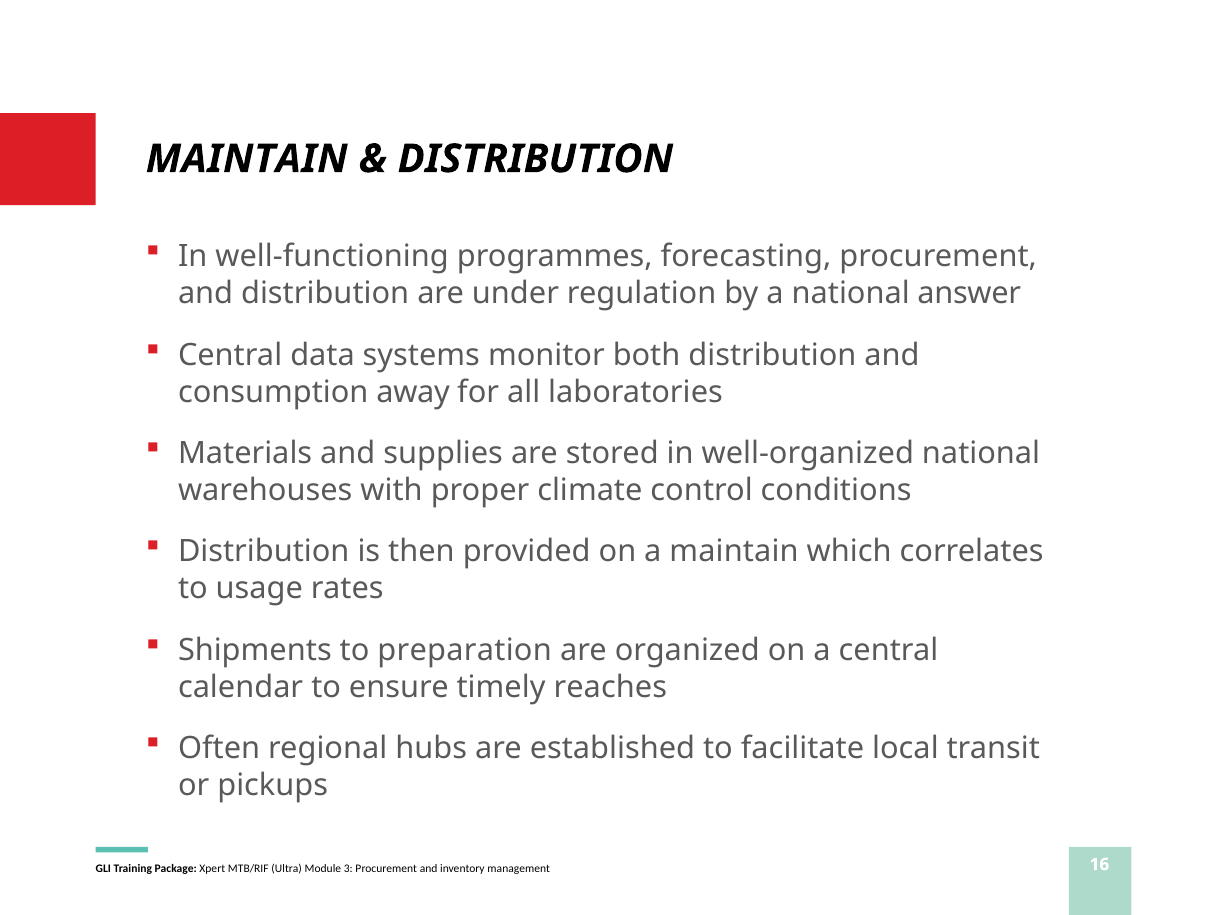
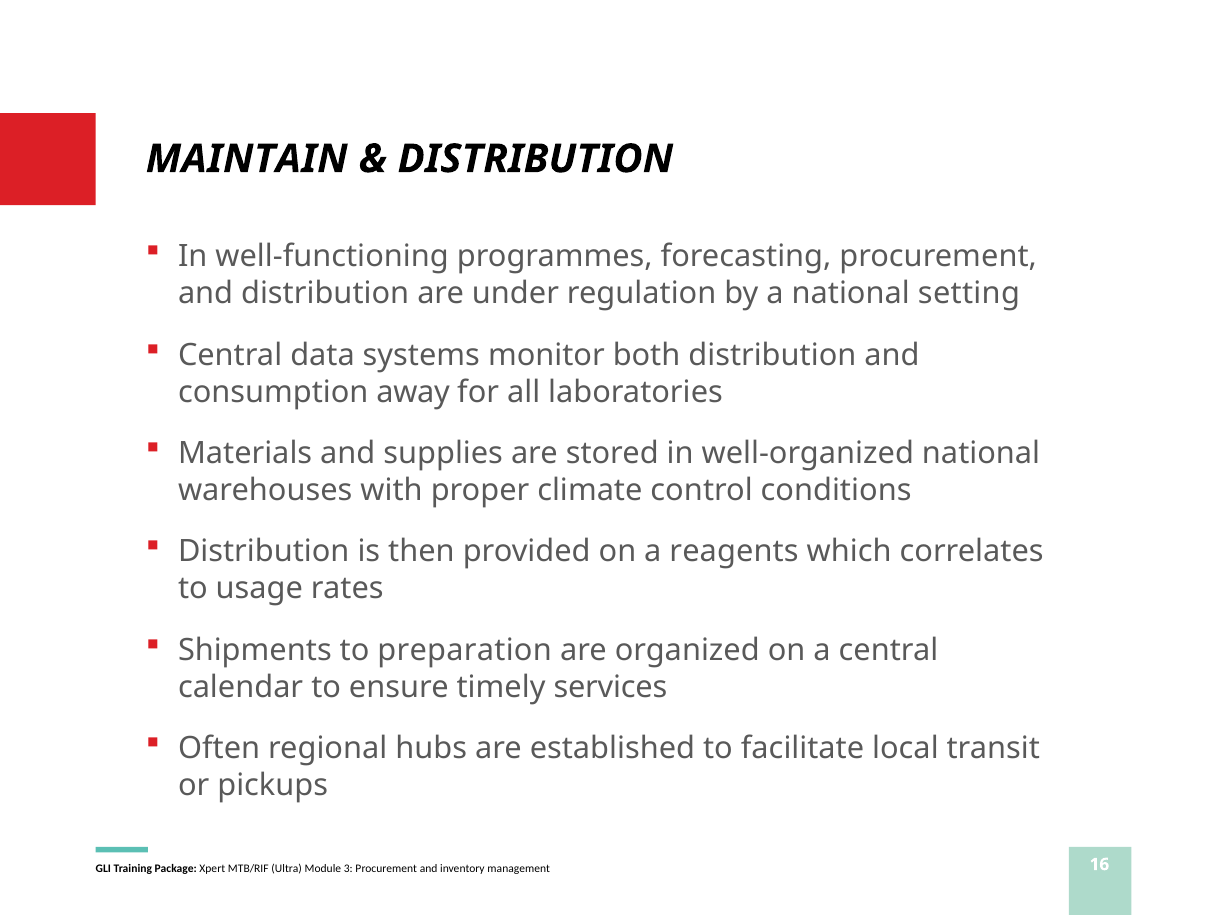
answer: answer -> setting
a maintain: maintain -> reagents
reaches: reaches -> services
